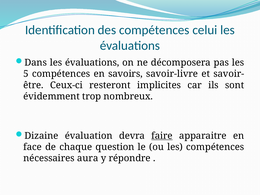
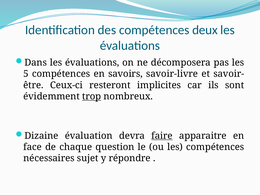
celui: celui -> deux
trop underline: none -> present
aura: aura -> sujet
